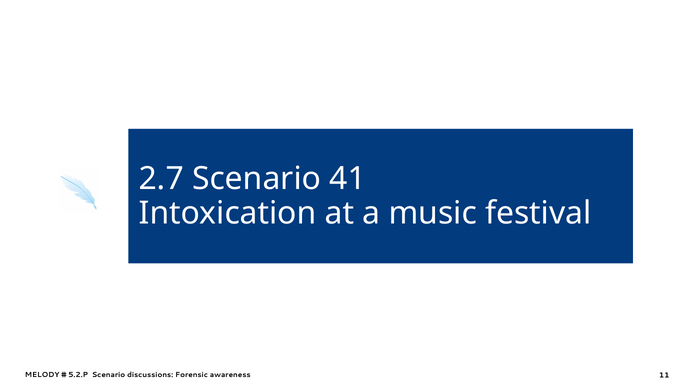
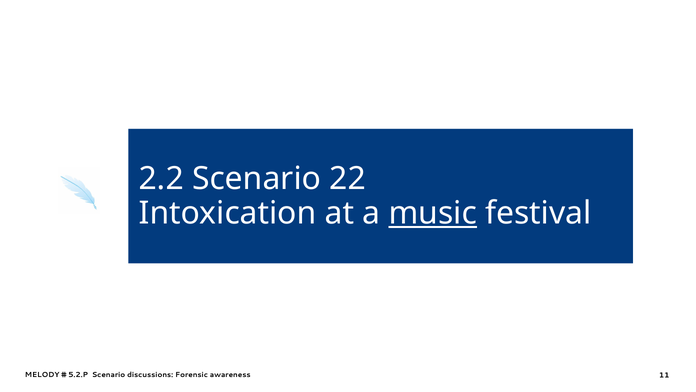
2.7: 2.7 -> 2.2
41: 41 -> 22
music underline: none -> present
